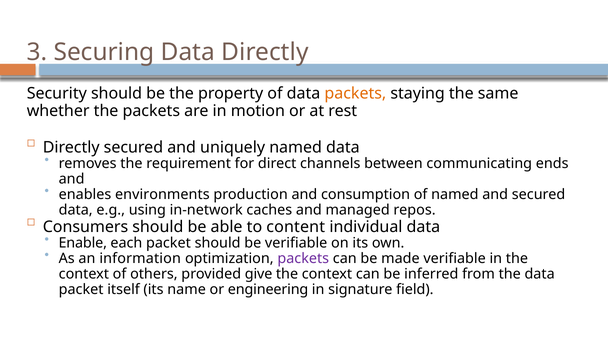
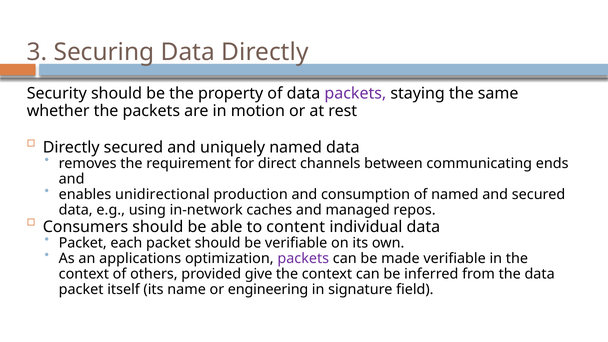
packets at (355, 93) colour: orange -> purple
environments: environments -> unidirectional
Enable at (83, 243): Enable -> Packet
information: information -> applications
